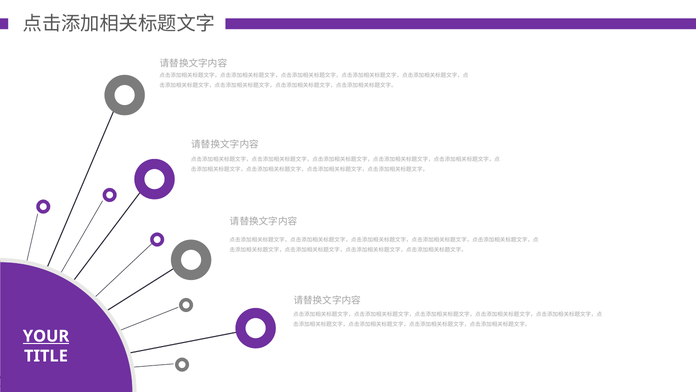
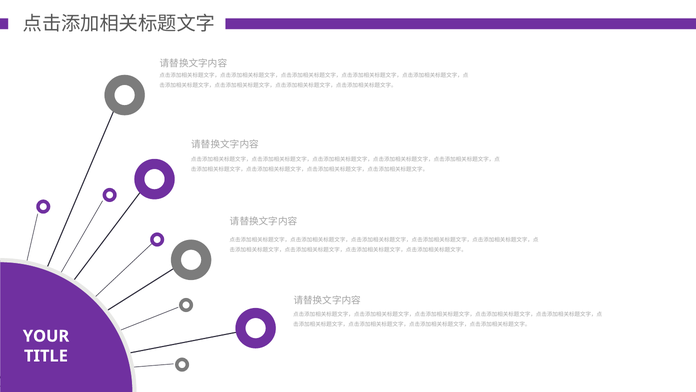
YOUR underline: present -> none
